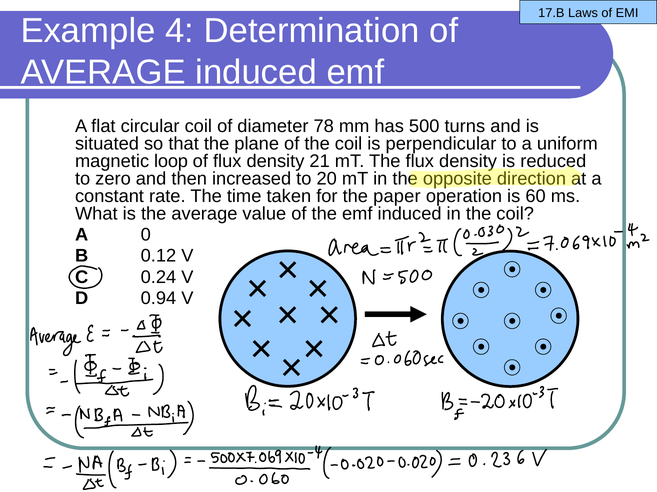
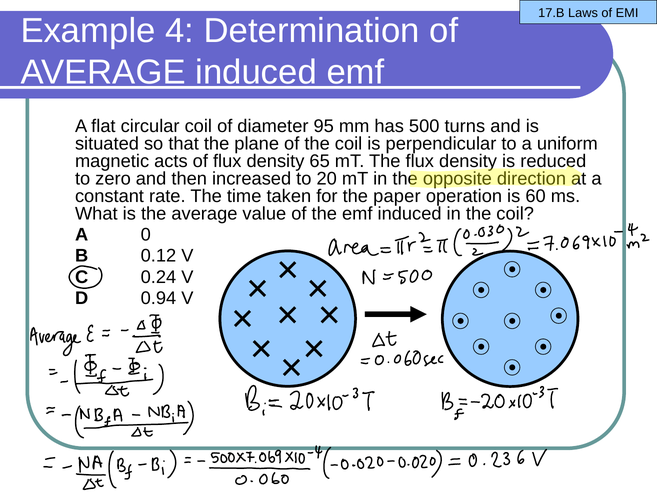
78: 78 -> 95
loop: loop -> acts
21: 21 -> 65
